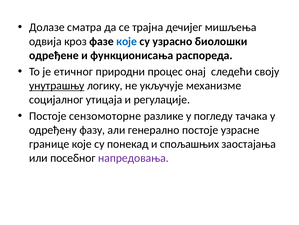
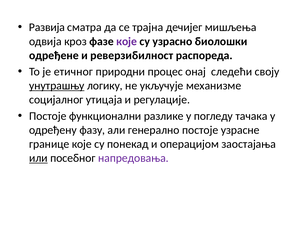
Долазе: Долазе -> Развија
које at (127, 41) colour: blue -> purple
функционисања: функционисања -> реверзибилност
сензомоторне: сензомоторне -> функционални
спољашњих: спољашњих -> операцијом
или underline: none -> present
